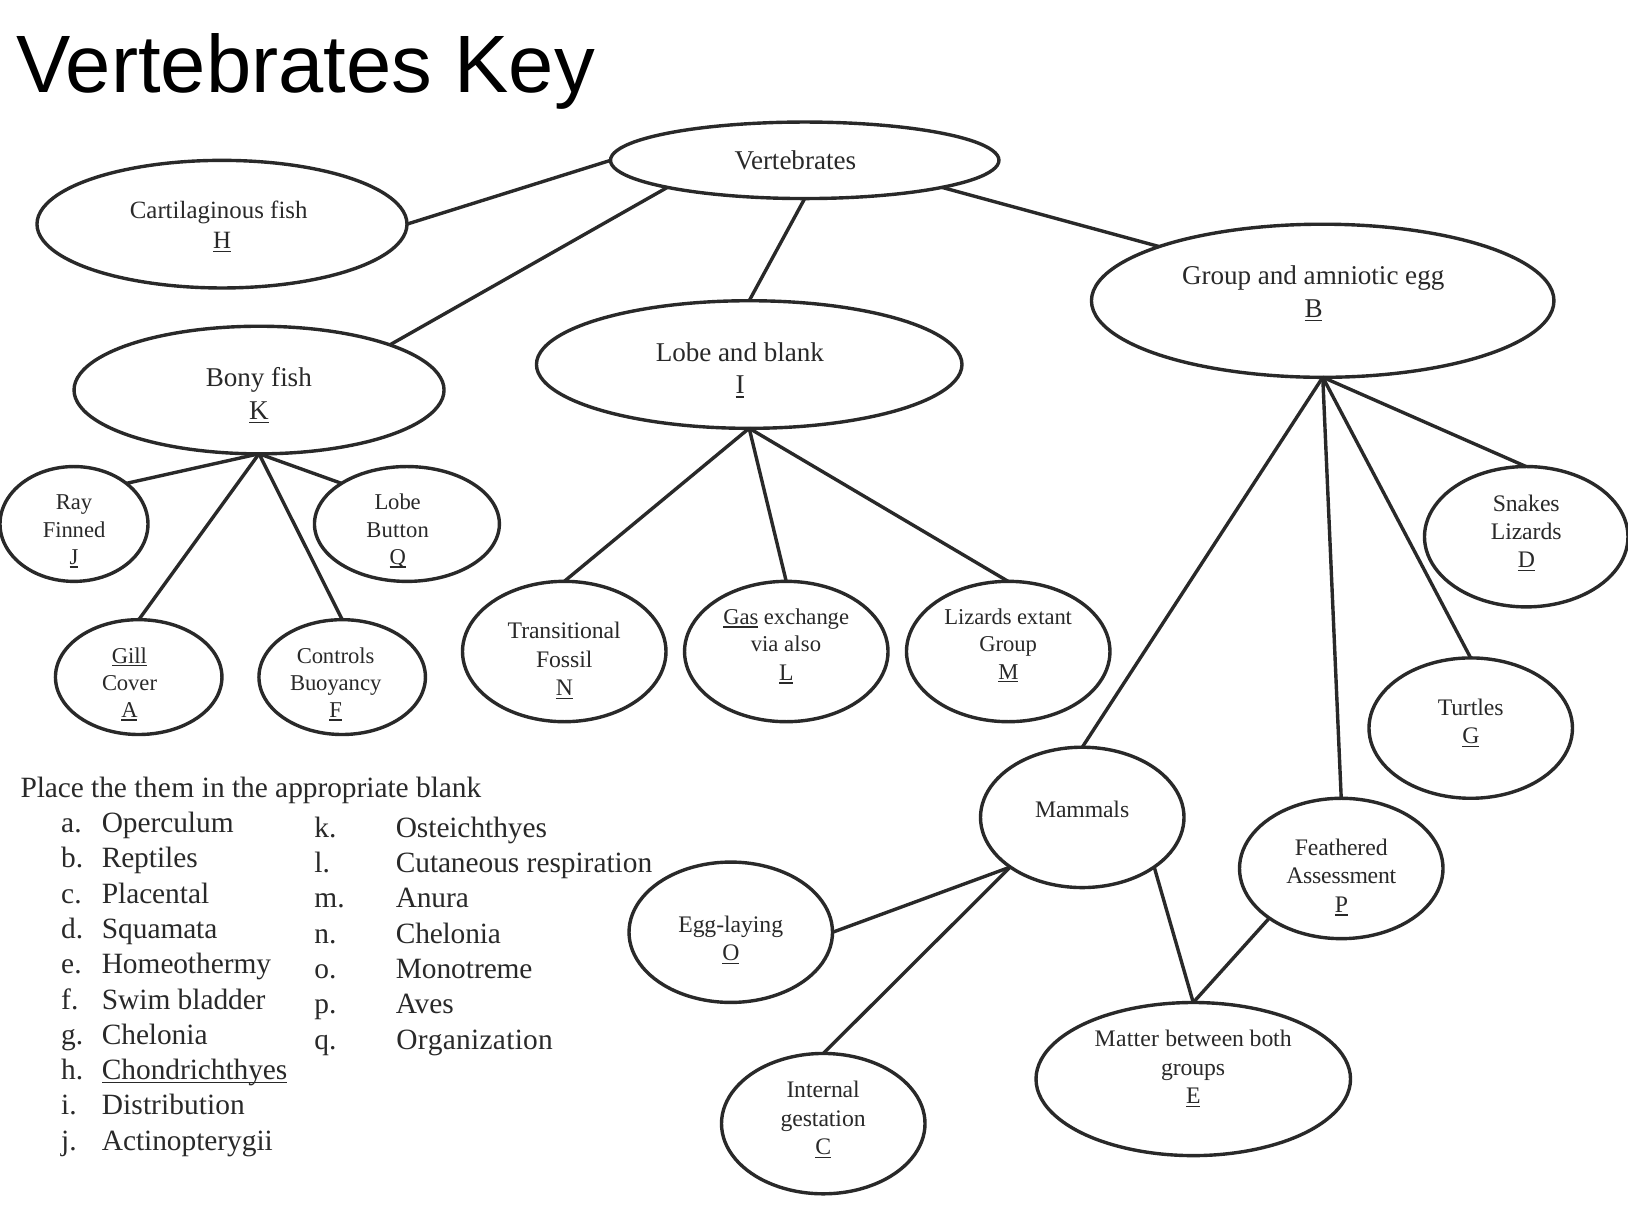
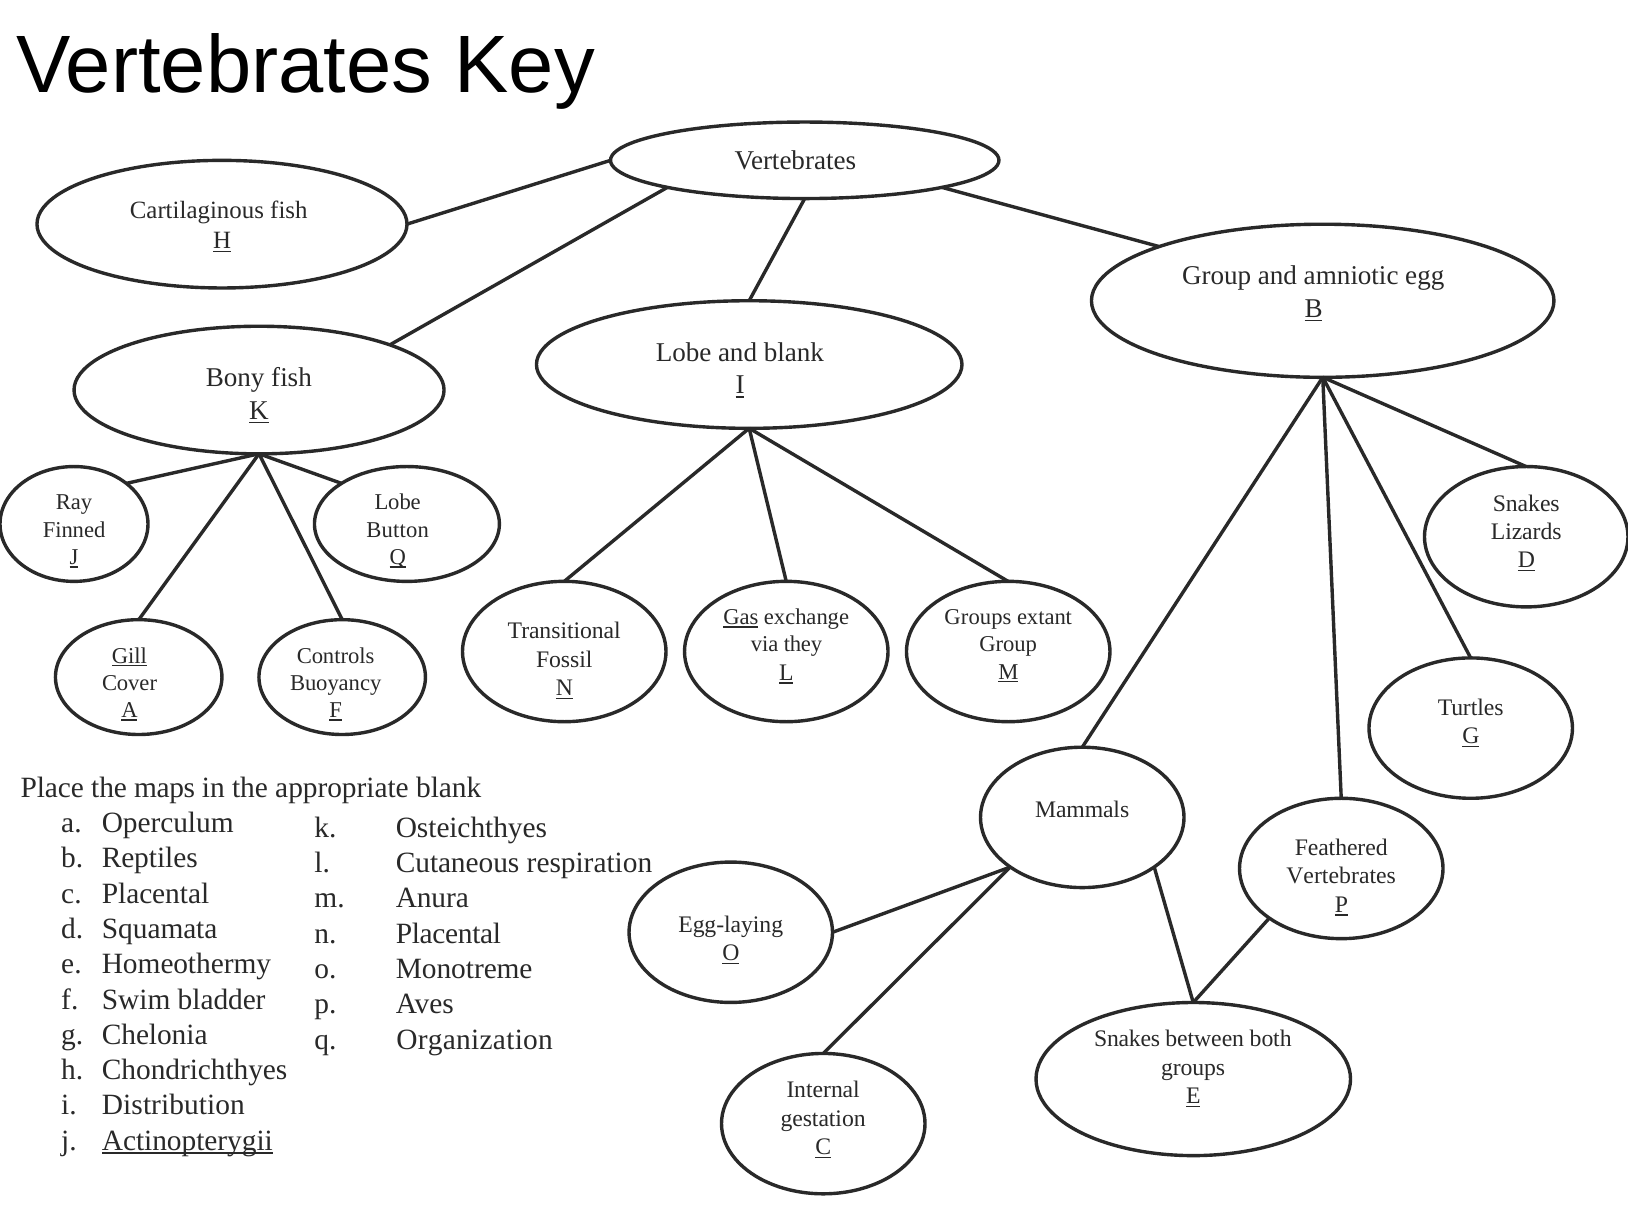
Lizards at (978, 617): Lizards -> Groups
also: also -> they
them: them -> maps
Assessment at (1341, 876): Assessment -> Vertebrates
n Chelonia: Chelonia -> Placental
Matter at (1127, 1039): Matter -> Snakes
Chondrichthyes underline: present -> none
Actinopterygii underline: none -> present
